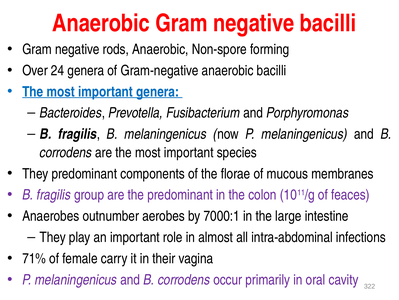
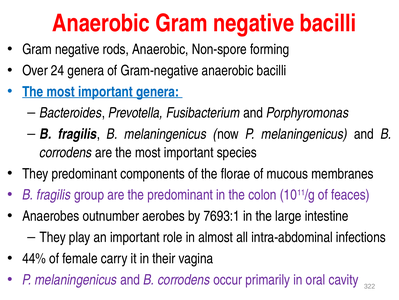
7000:1: 7000:1 -> 7693:1
71%: 71% -> 44%
